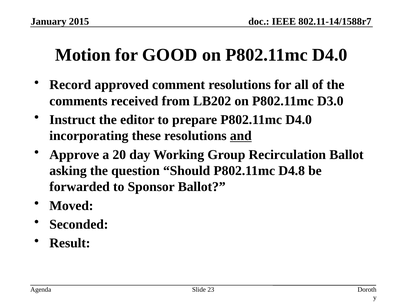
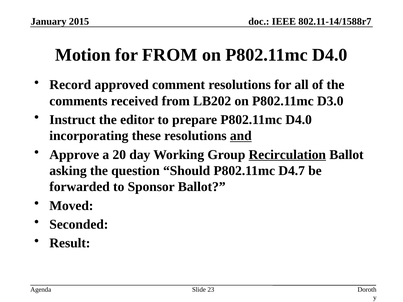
for GOOD: GOOD -> FROM
Recirculation underline: none -> present
D4.8: D4.8 -> D4.7
